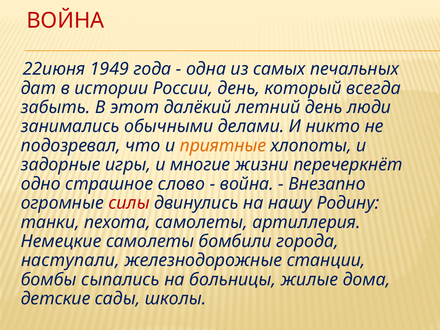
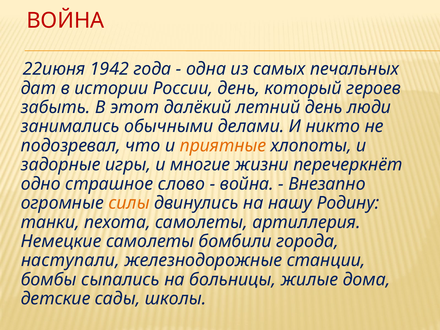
1949: 1949 -> 1942
всегда: всегда -> героев
силы colour: red -> orange
